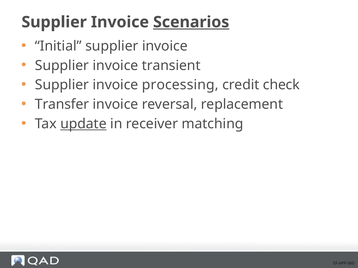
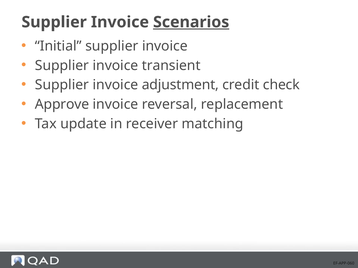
processing: processing -> adjustment
Transfer: Transfer -> Approve
update underline: present -> none
